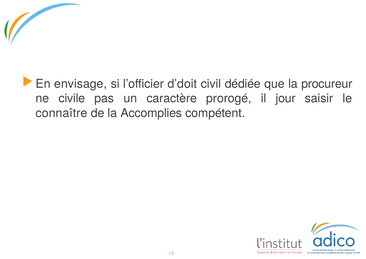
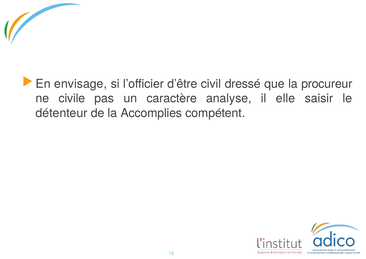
d’doit: d’doit -> d’être
dédiée: dédiée -> dressé
prorogé: prorogé -> analyse
jour: jour -> elle
connaître: connaître -> détenteur
